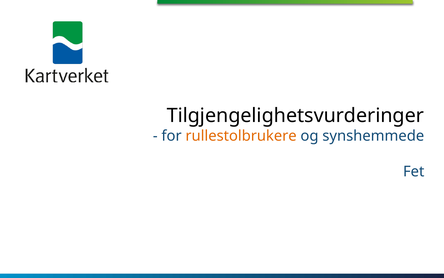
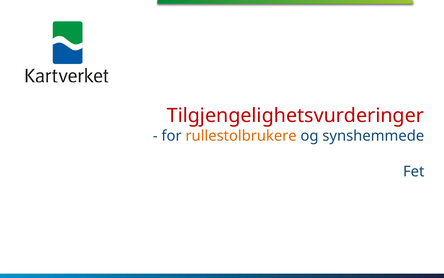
Tilgjengelighetsvurderinger colour: black -> red
